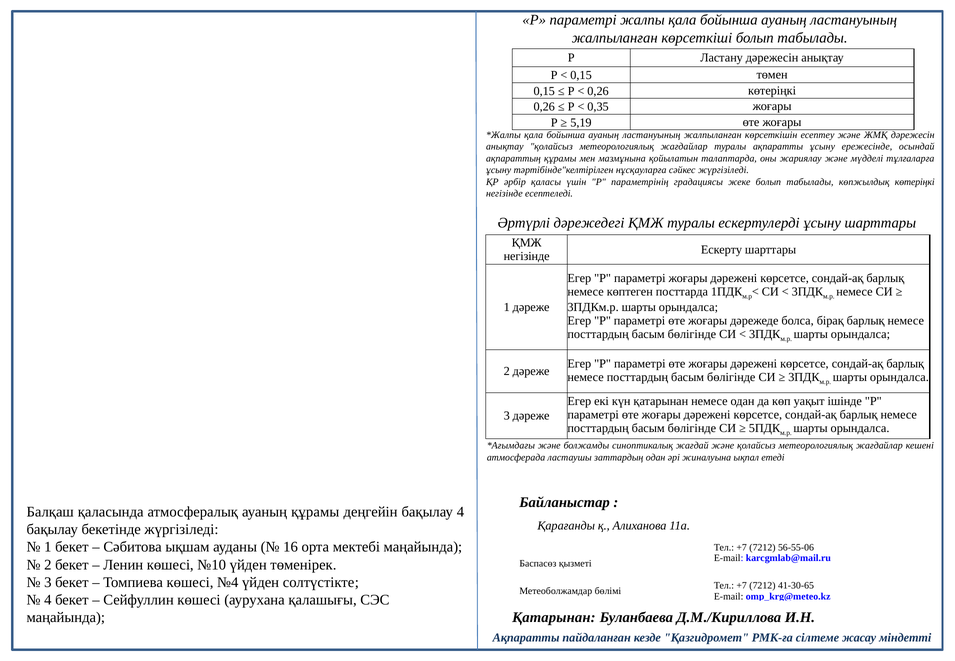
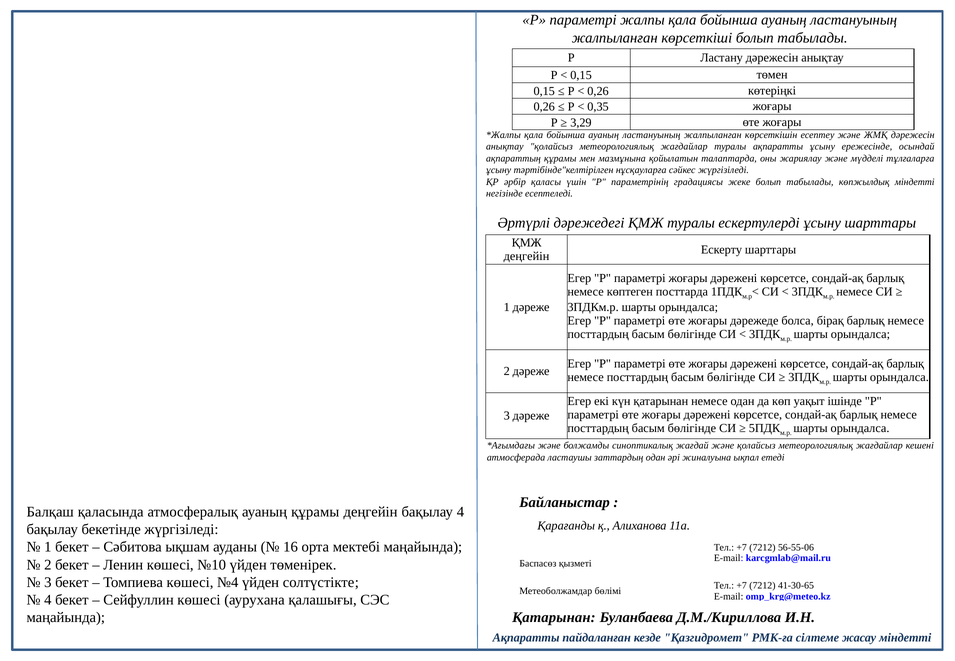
5,19: 5,19 -> 3,29
көпжылдық көтеріңкі: көтеріңкі -> міндетті
негізінде at (527, 256): негізінде -> деңгейін
